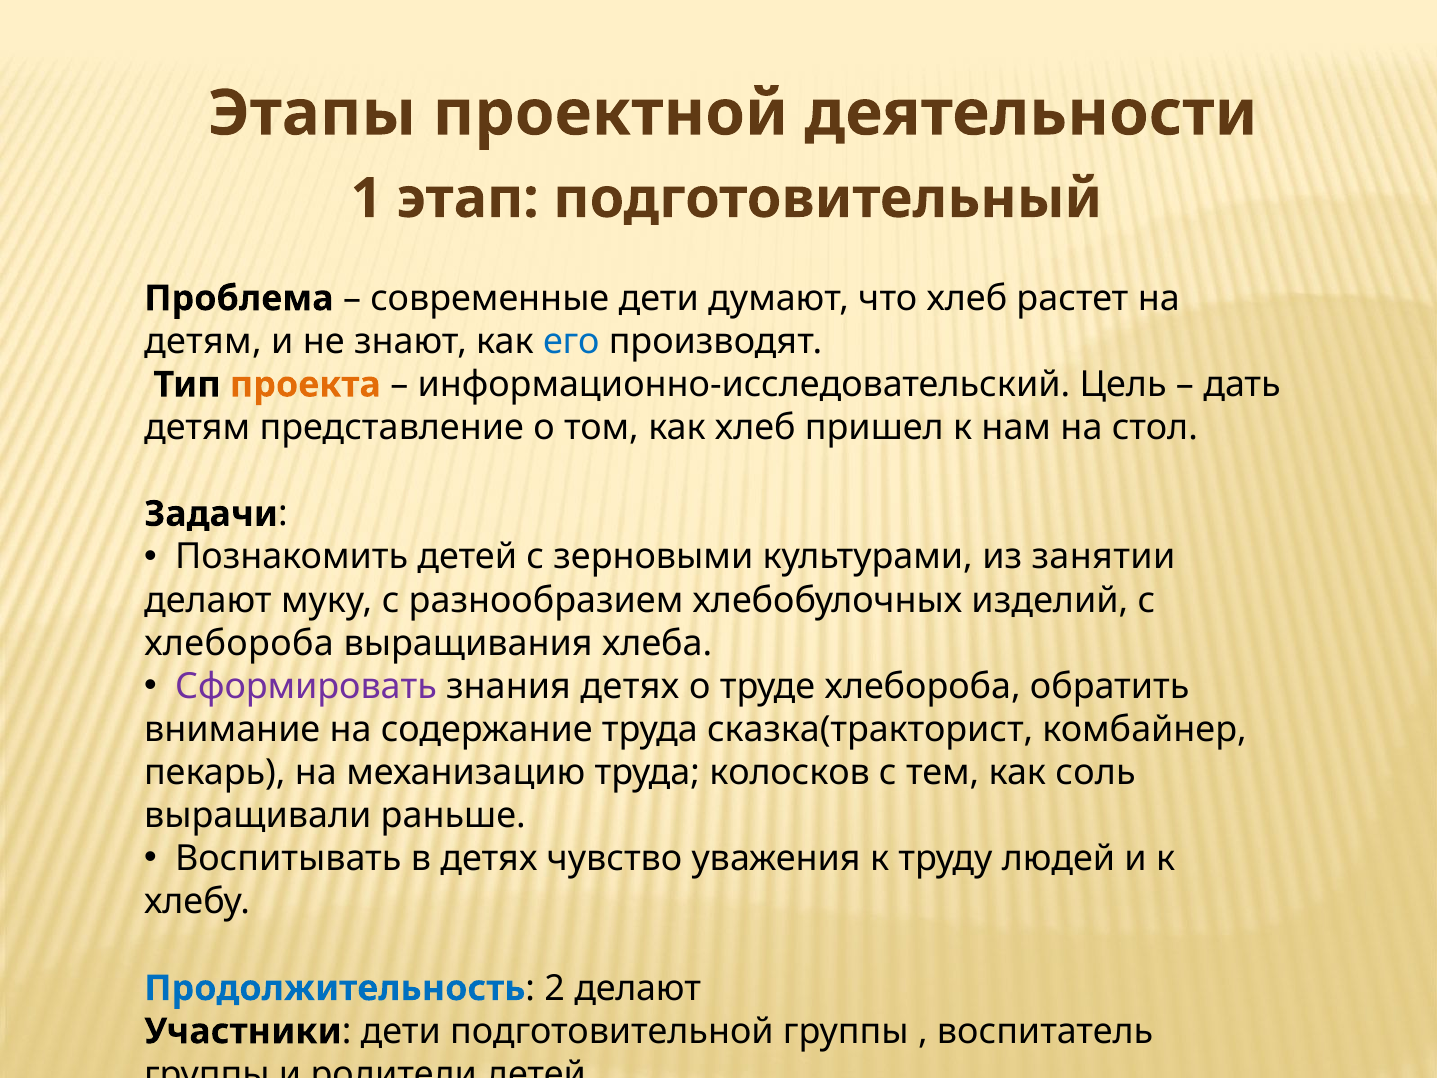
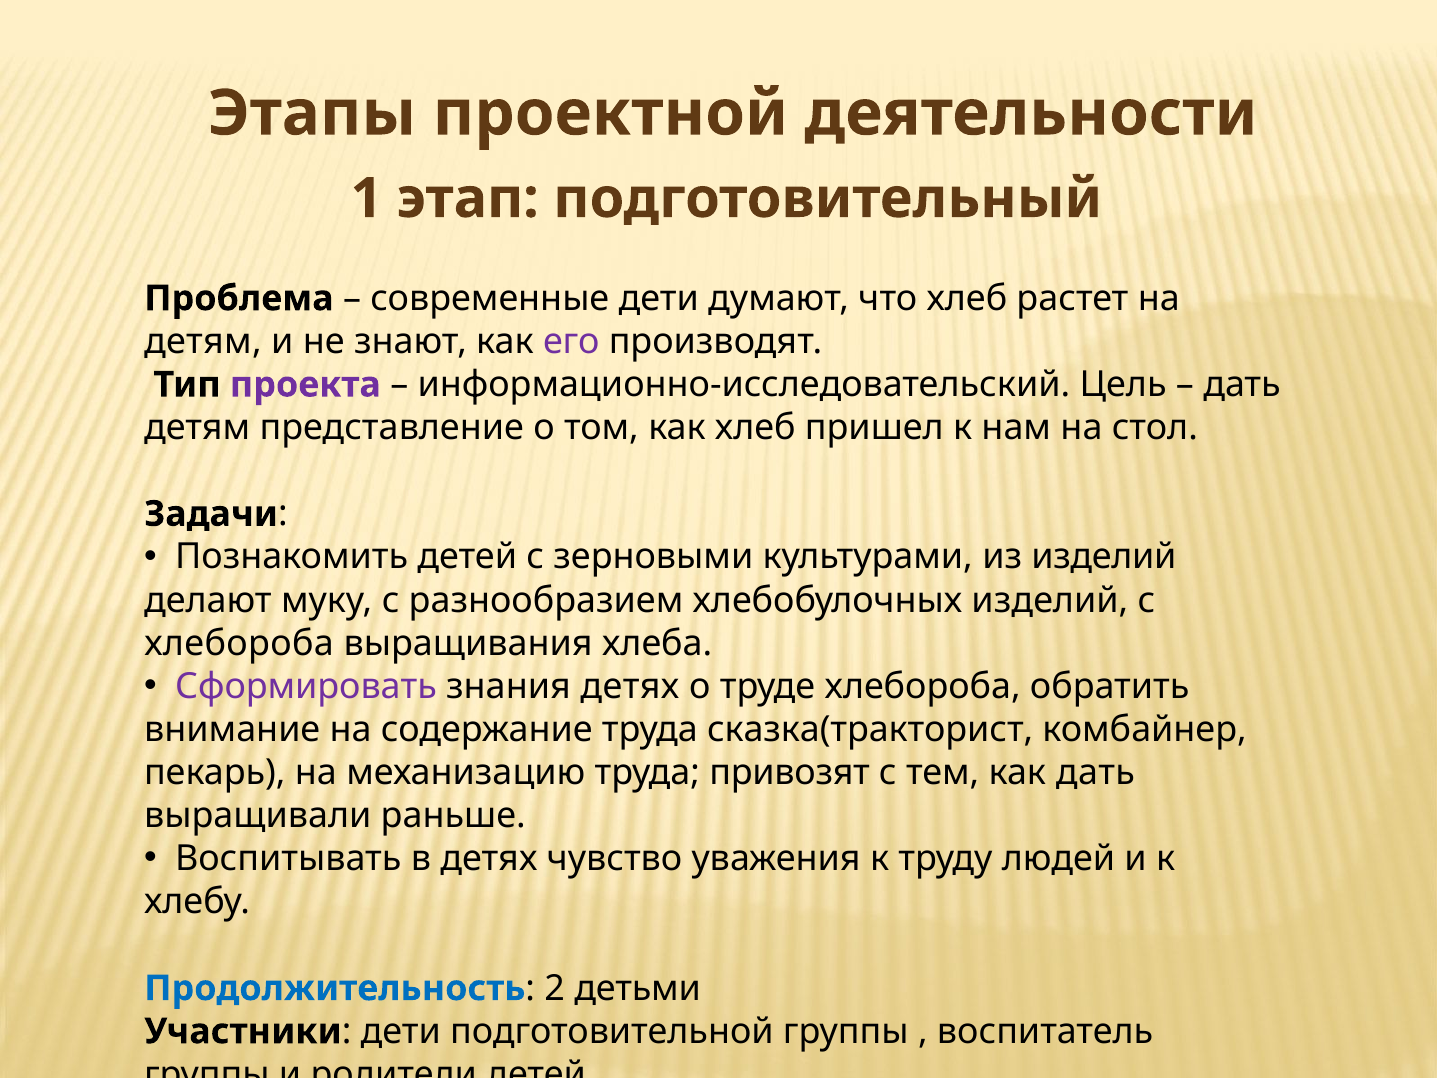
его colour: blue -> purple
проекта colour: orange -> purple
из занятии: занятии -> изделий
колосков: колосков -> привозят
как соль: соль -> дать
2 делают: делают -> детьми
